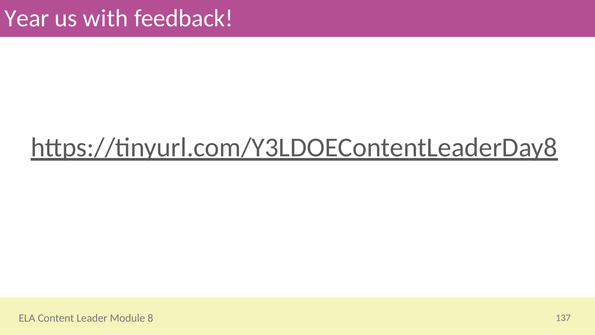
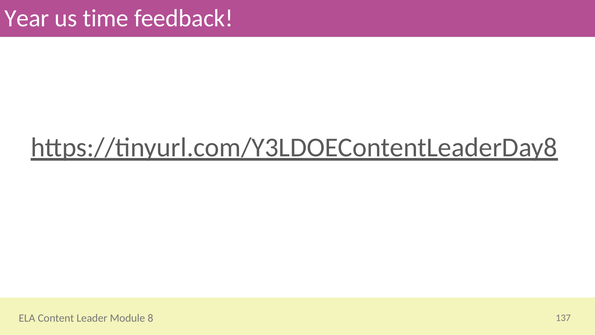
with: with -> time
